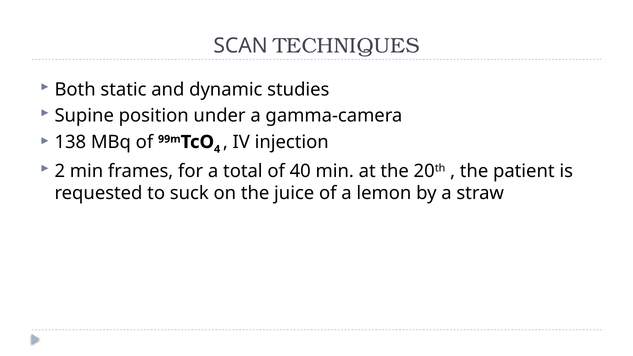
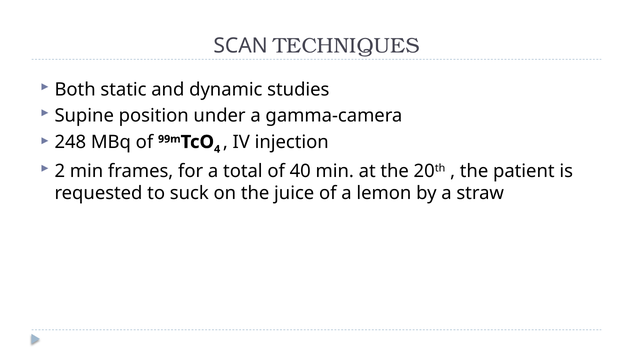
138: 138 -> 248
